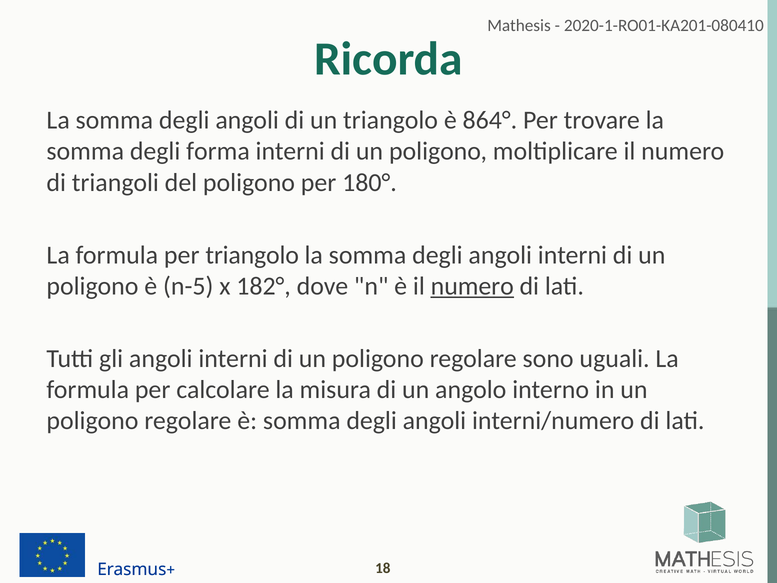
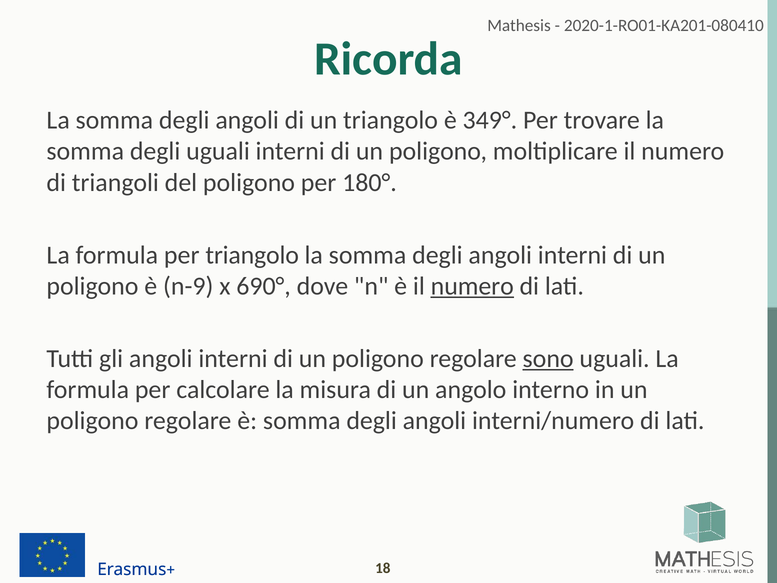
864°: 864° -> 349°
degli forma: forma -> uguali
n-5: n-5 -> n-9
182°: 182° -> 690°
sono underline: none -> present
